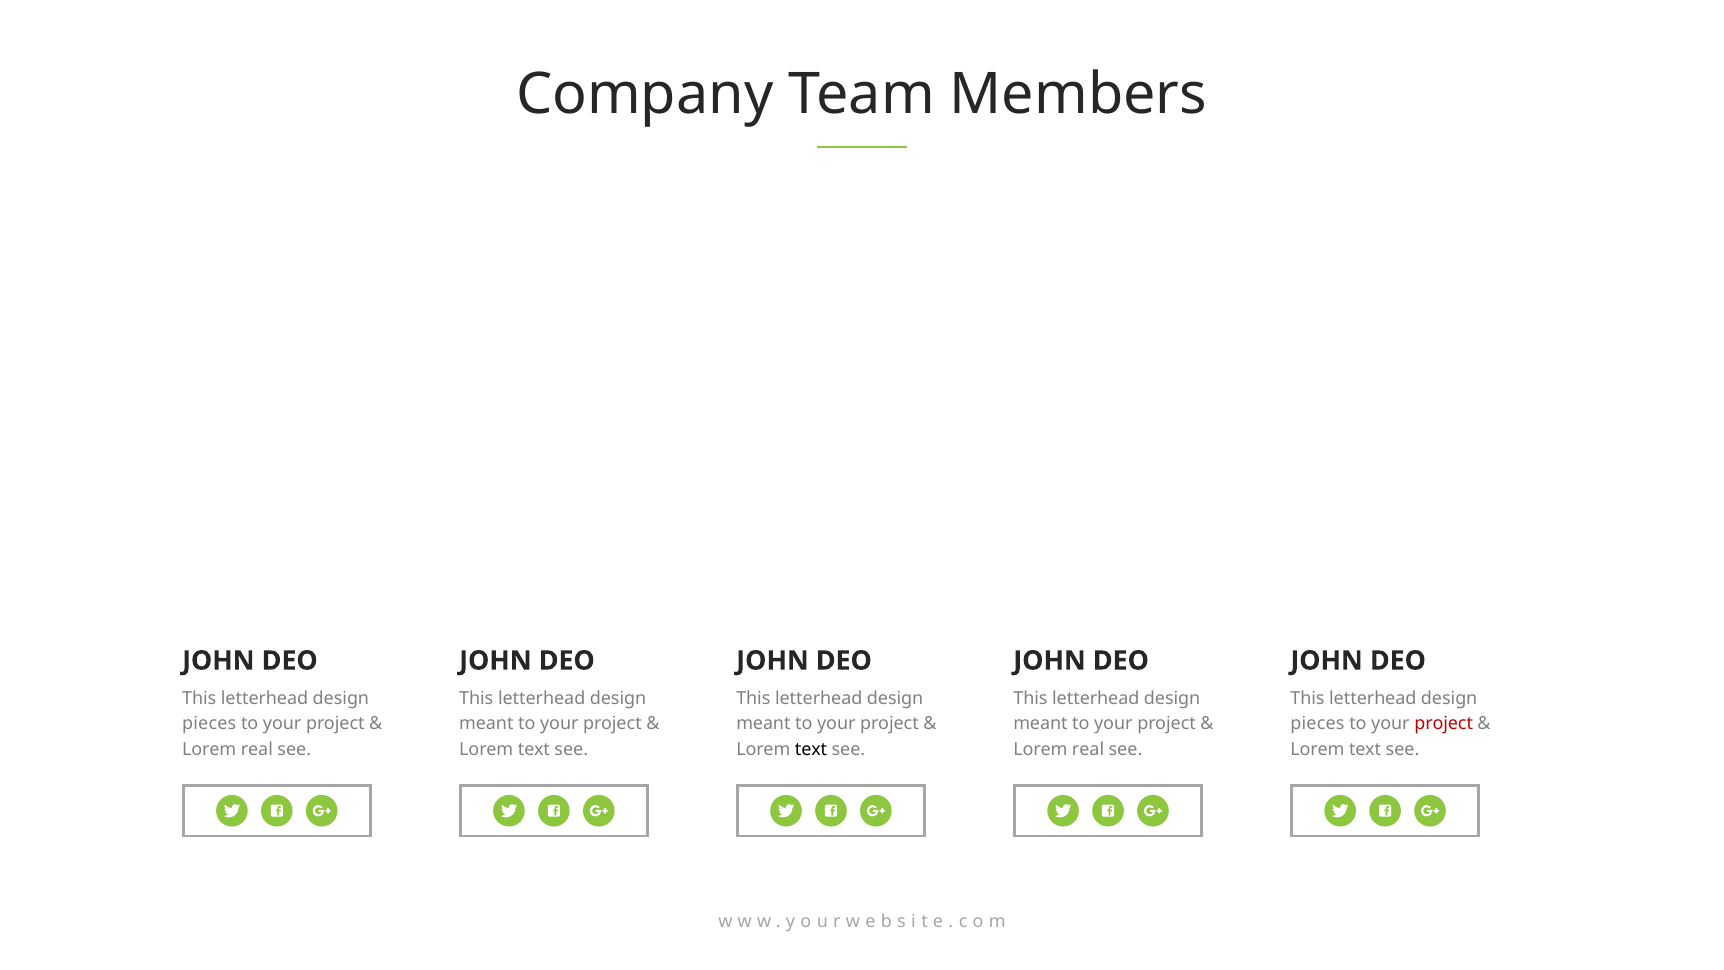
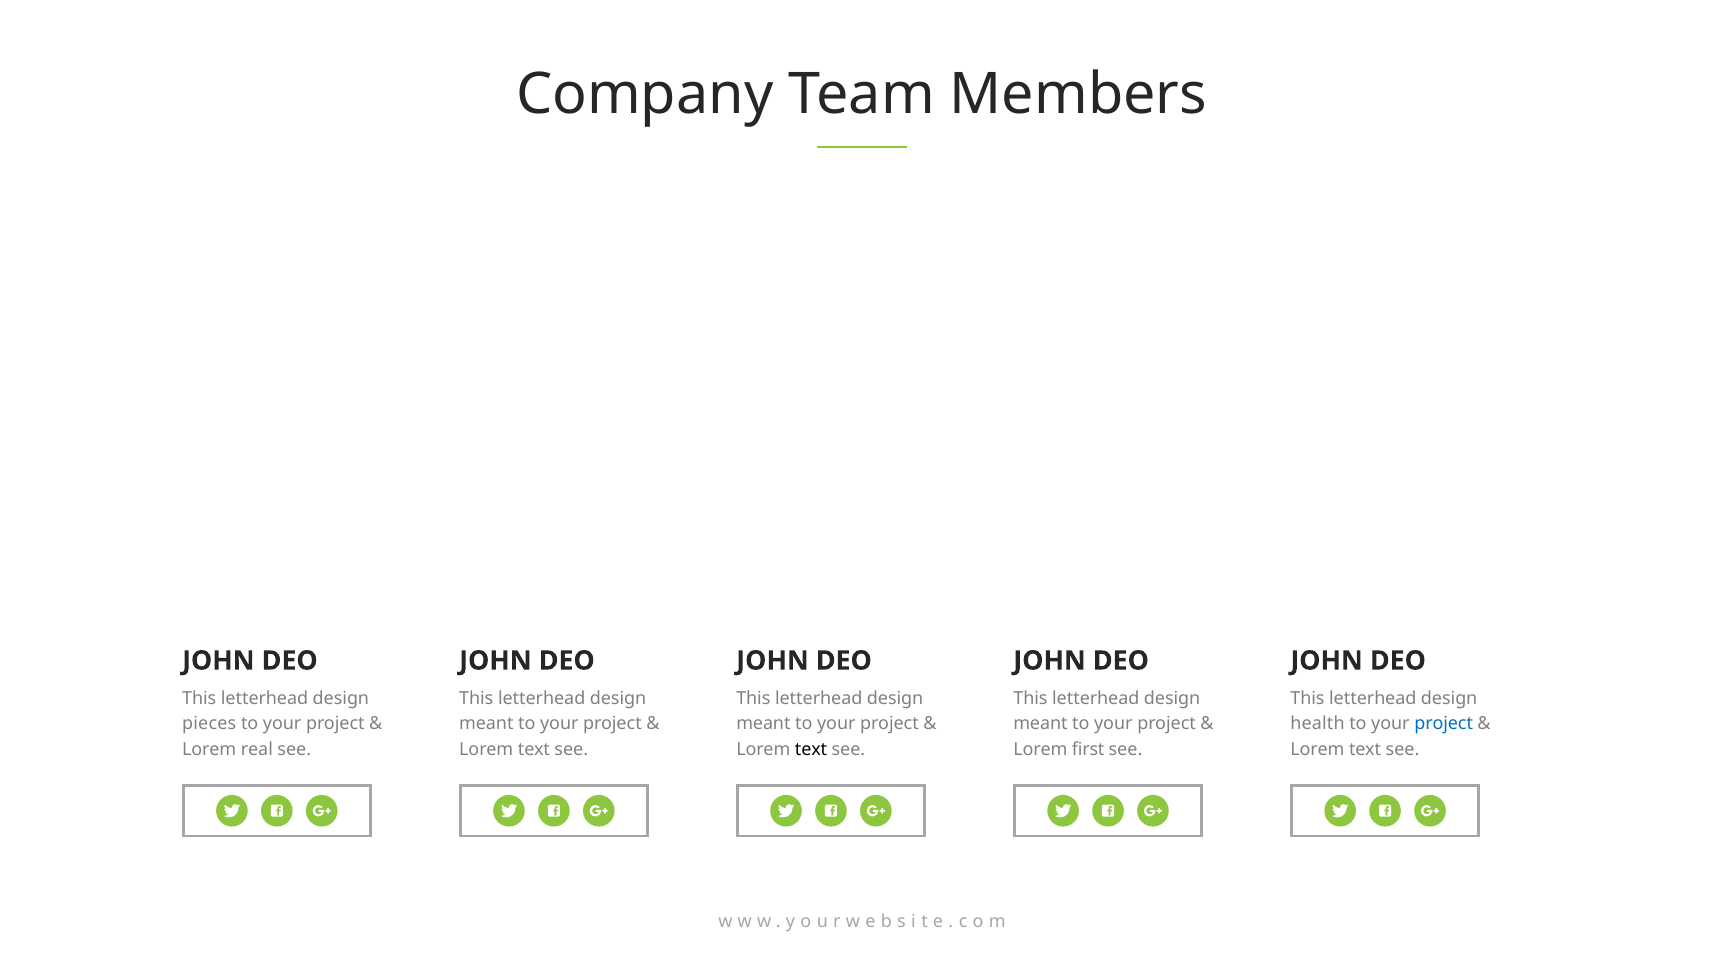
pieces at (1317, 724): pieces -> health
project at (1444, 724) colour: red -> blue
real at (1088, 749): real -> first
